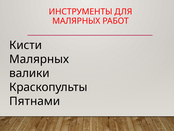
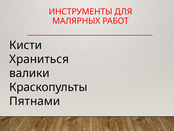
Малярных at (39, 59): Малярных -> Храниться
